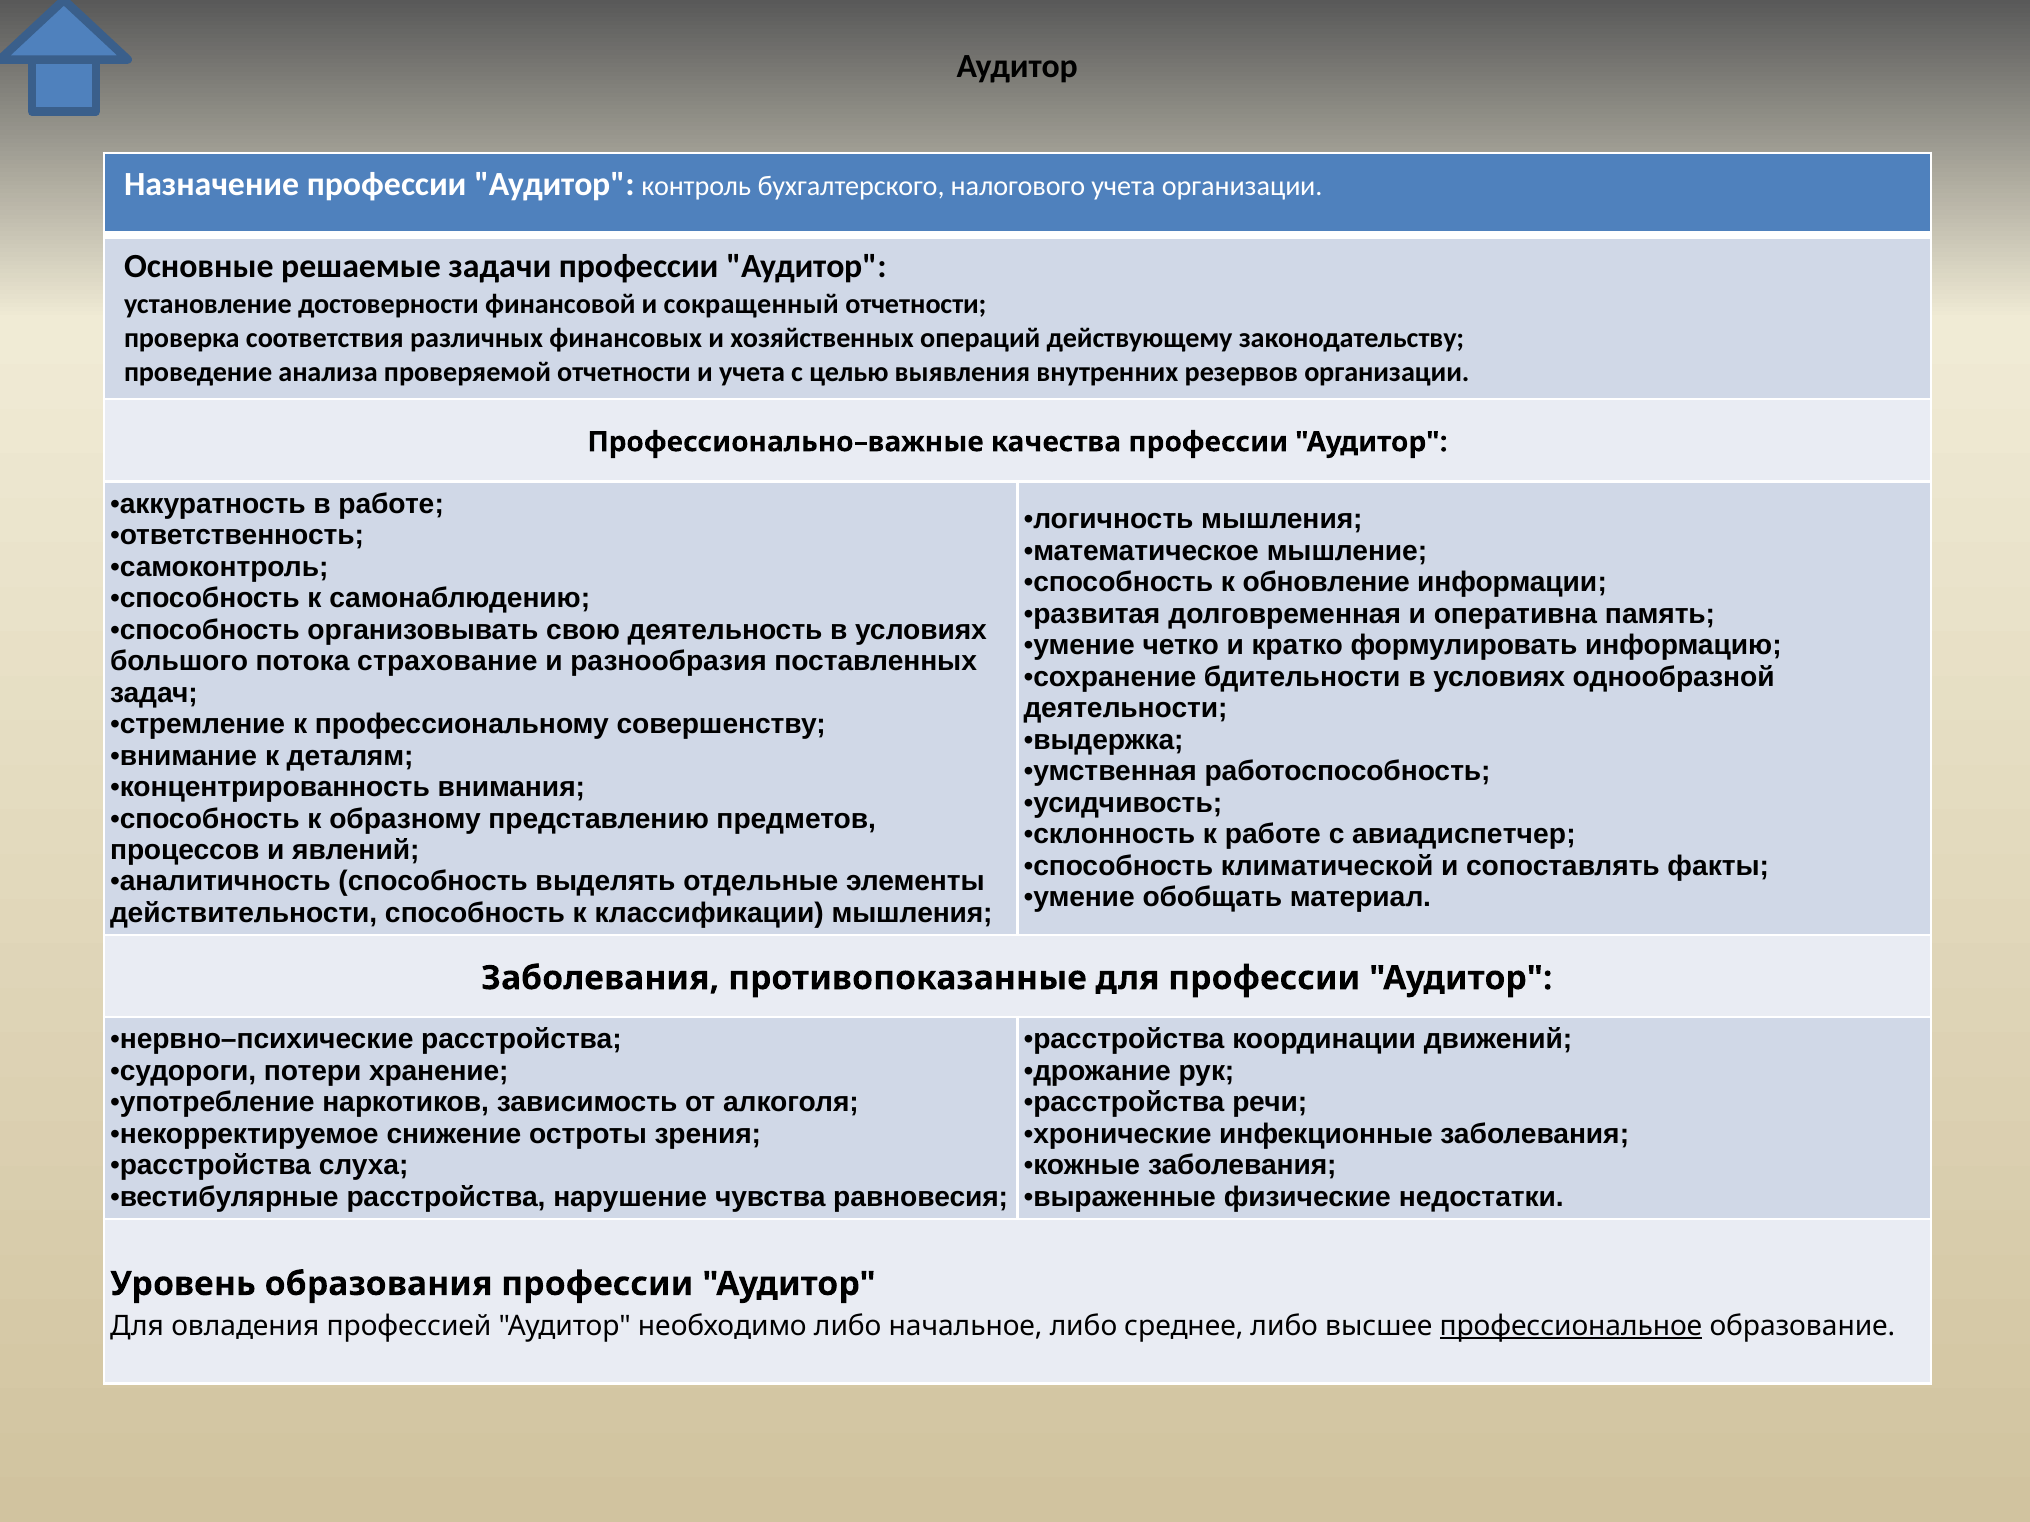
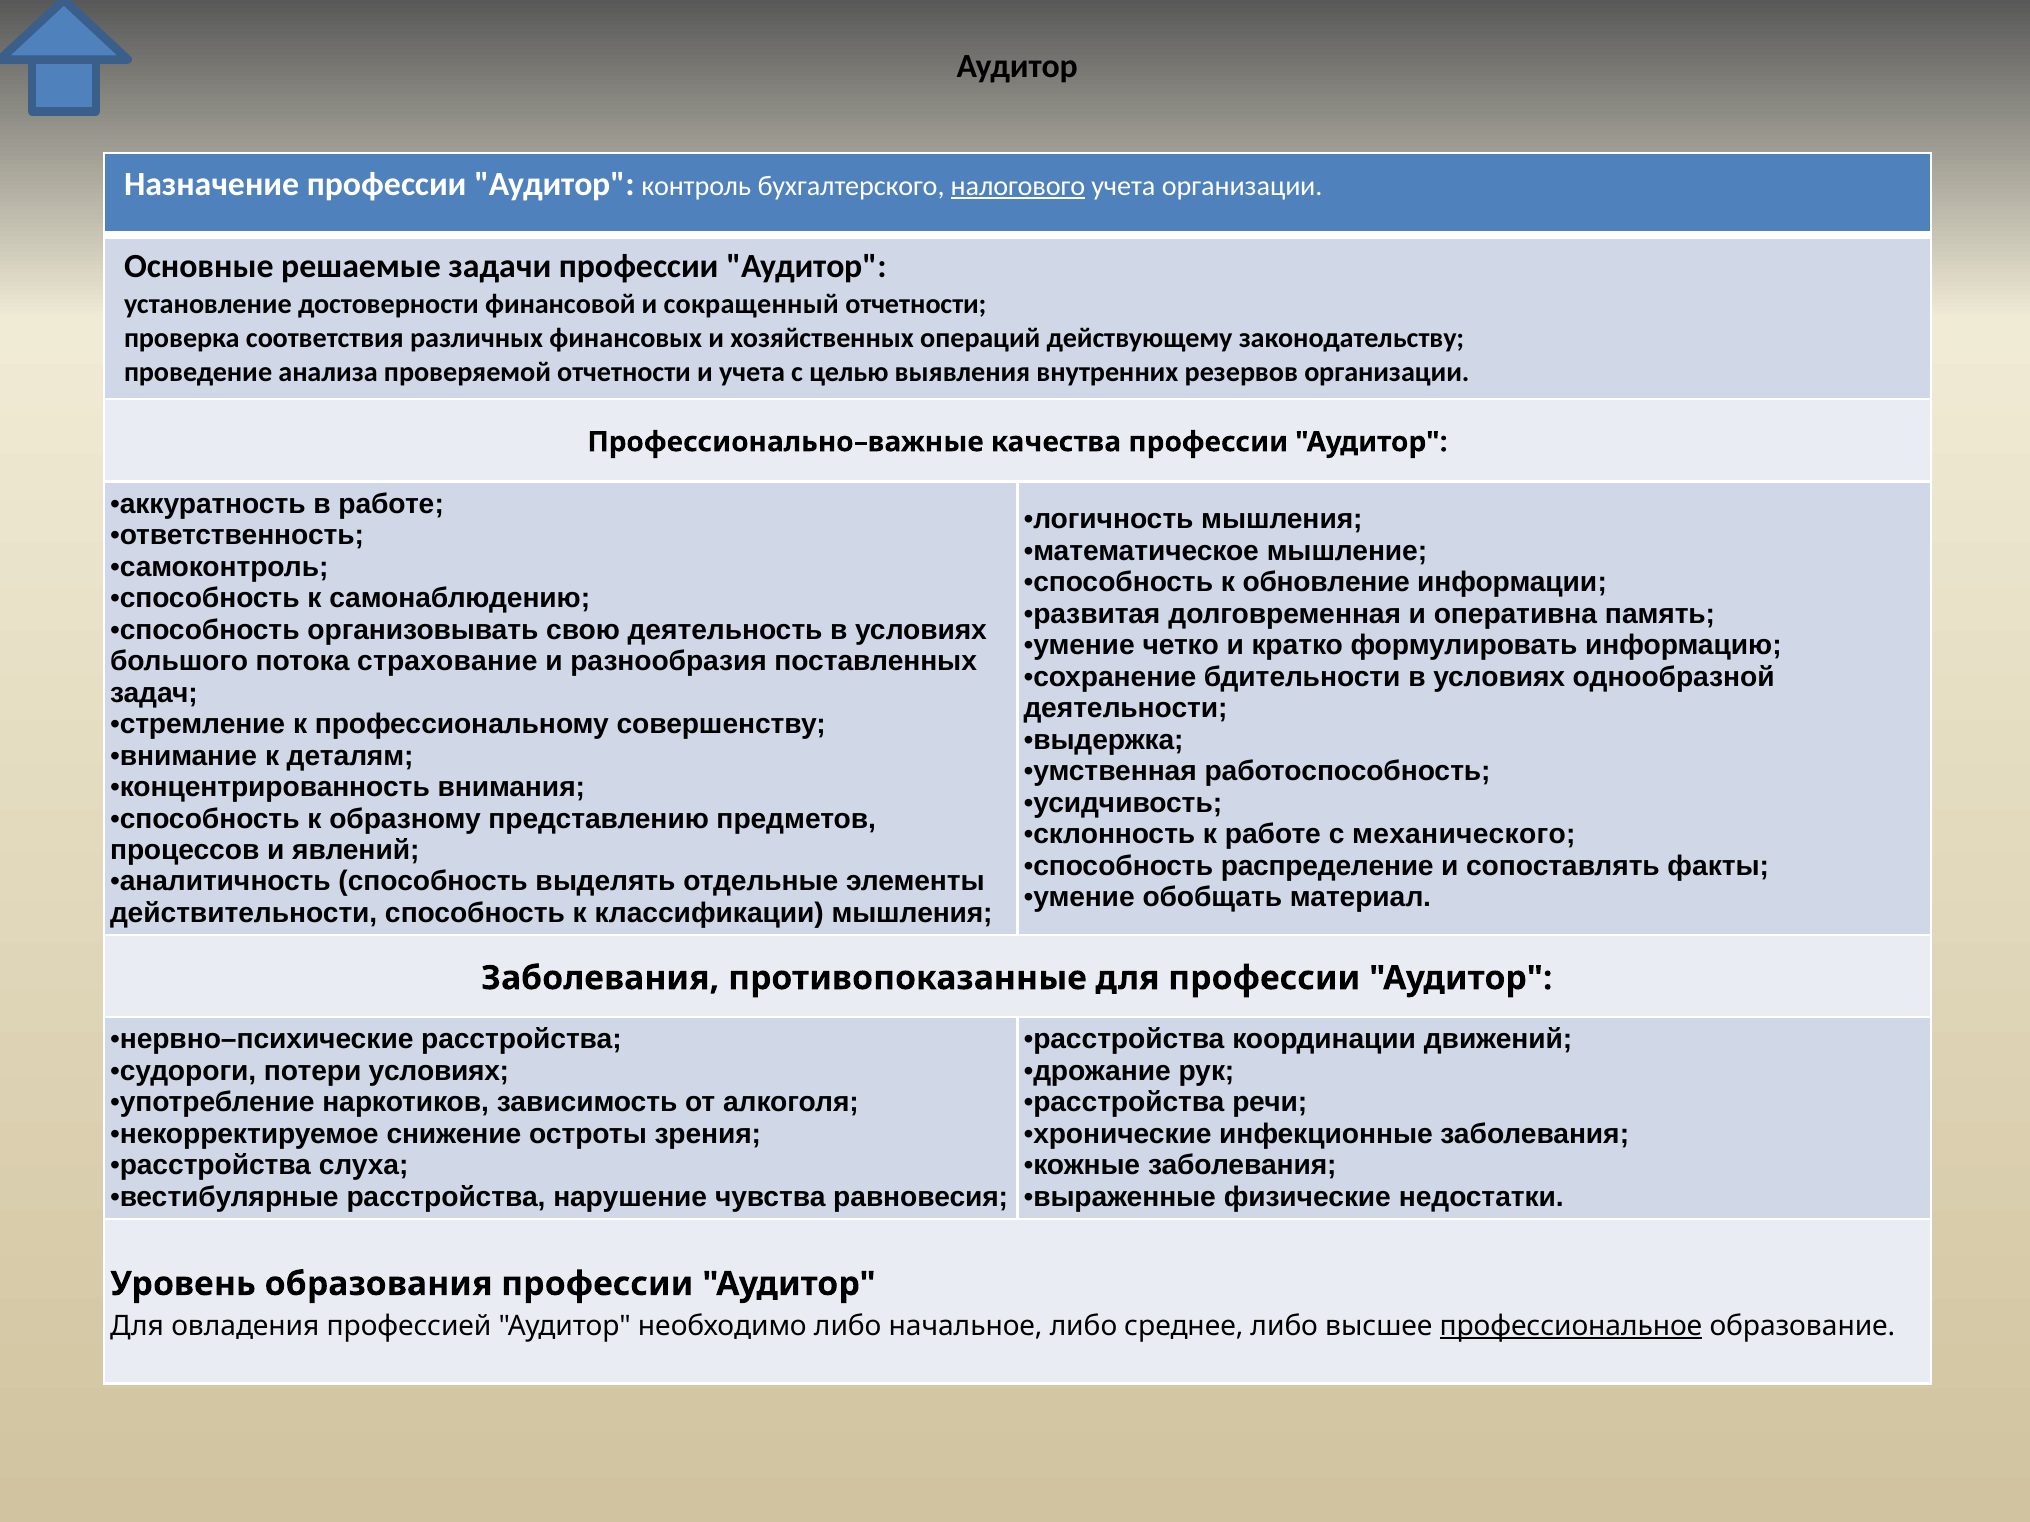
налогового underline: none -> present
авиадиспетчер: авиадиспетчер -> механического
климатической: климатической -> распределение
потери хранение: хранение -> условиях
